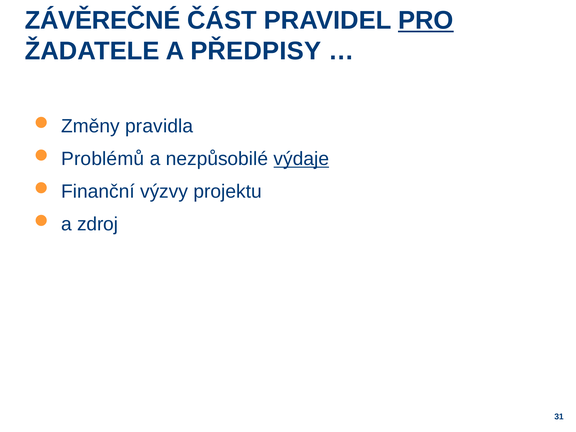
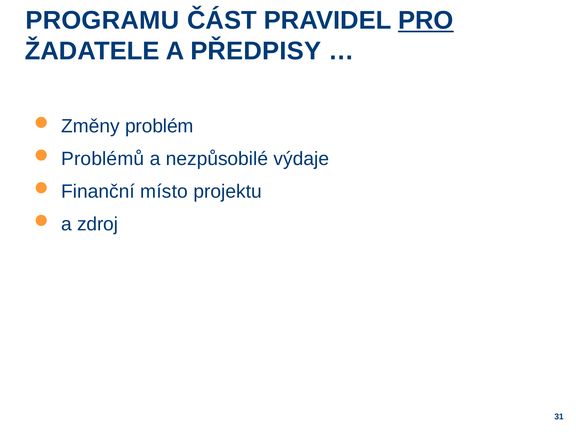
ZÁVĚREČNÉ: ZÁVĚREČNÉ -> PROGRAMU
pravidla: pravidla -> problém
výdaje underline: present -> none
výzvy: výzvy -> místo
